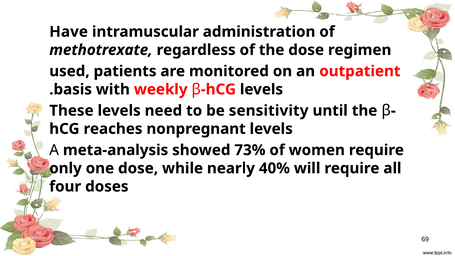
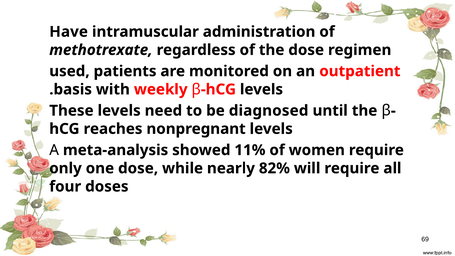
sensitivity: sensitivity -> diagnosed
73%: 73% -> 11%
40%: 40% -> 82%
